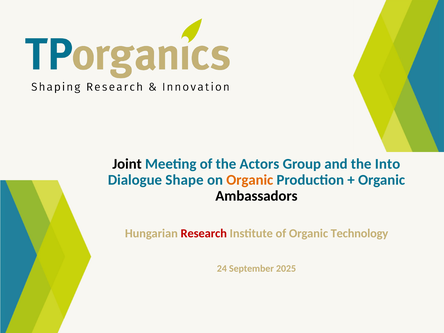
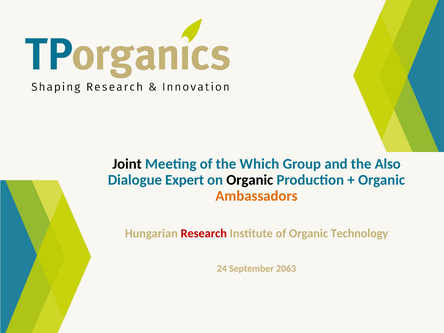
Actors: Actors -> Which
Into: Into -> Also
Shape: Shape -> Expert
Organic at (250, 180) colour: orange -> black
Ambassadors colour: black -> orange
2025: 2025 -> 2063
